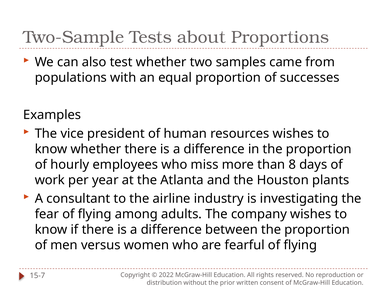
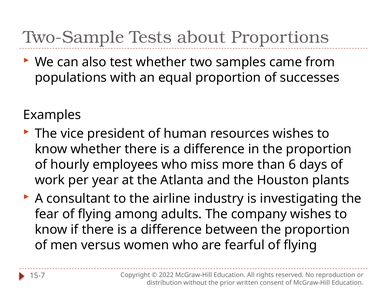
8: 8 -> 6
